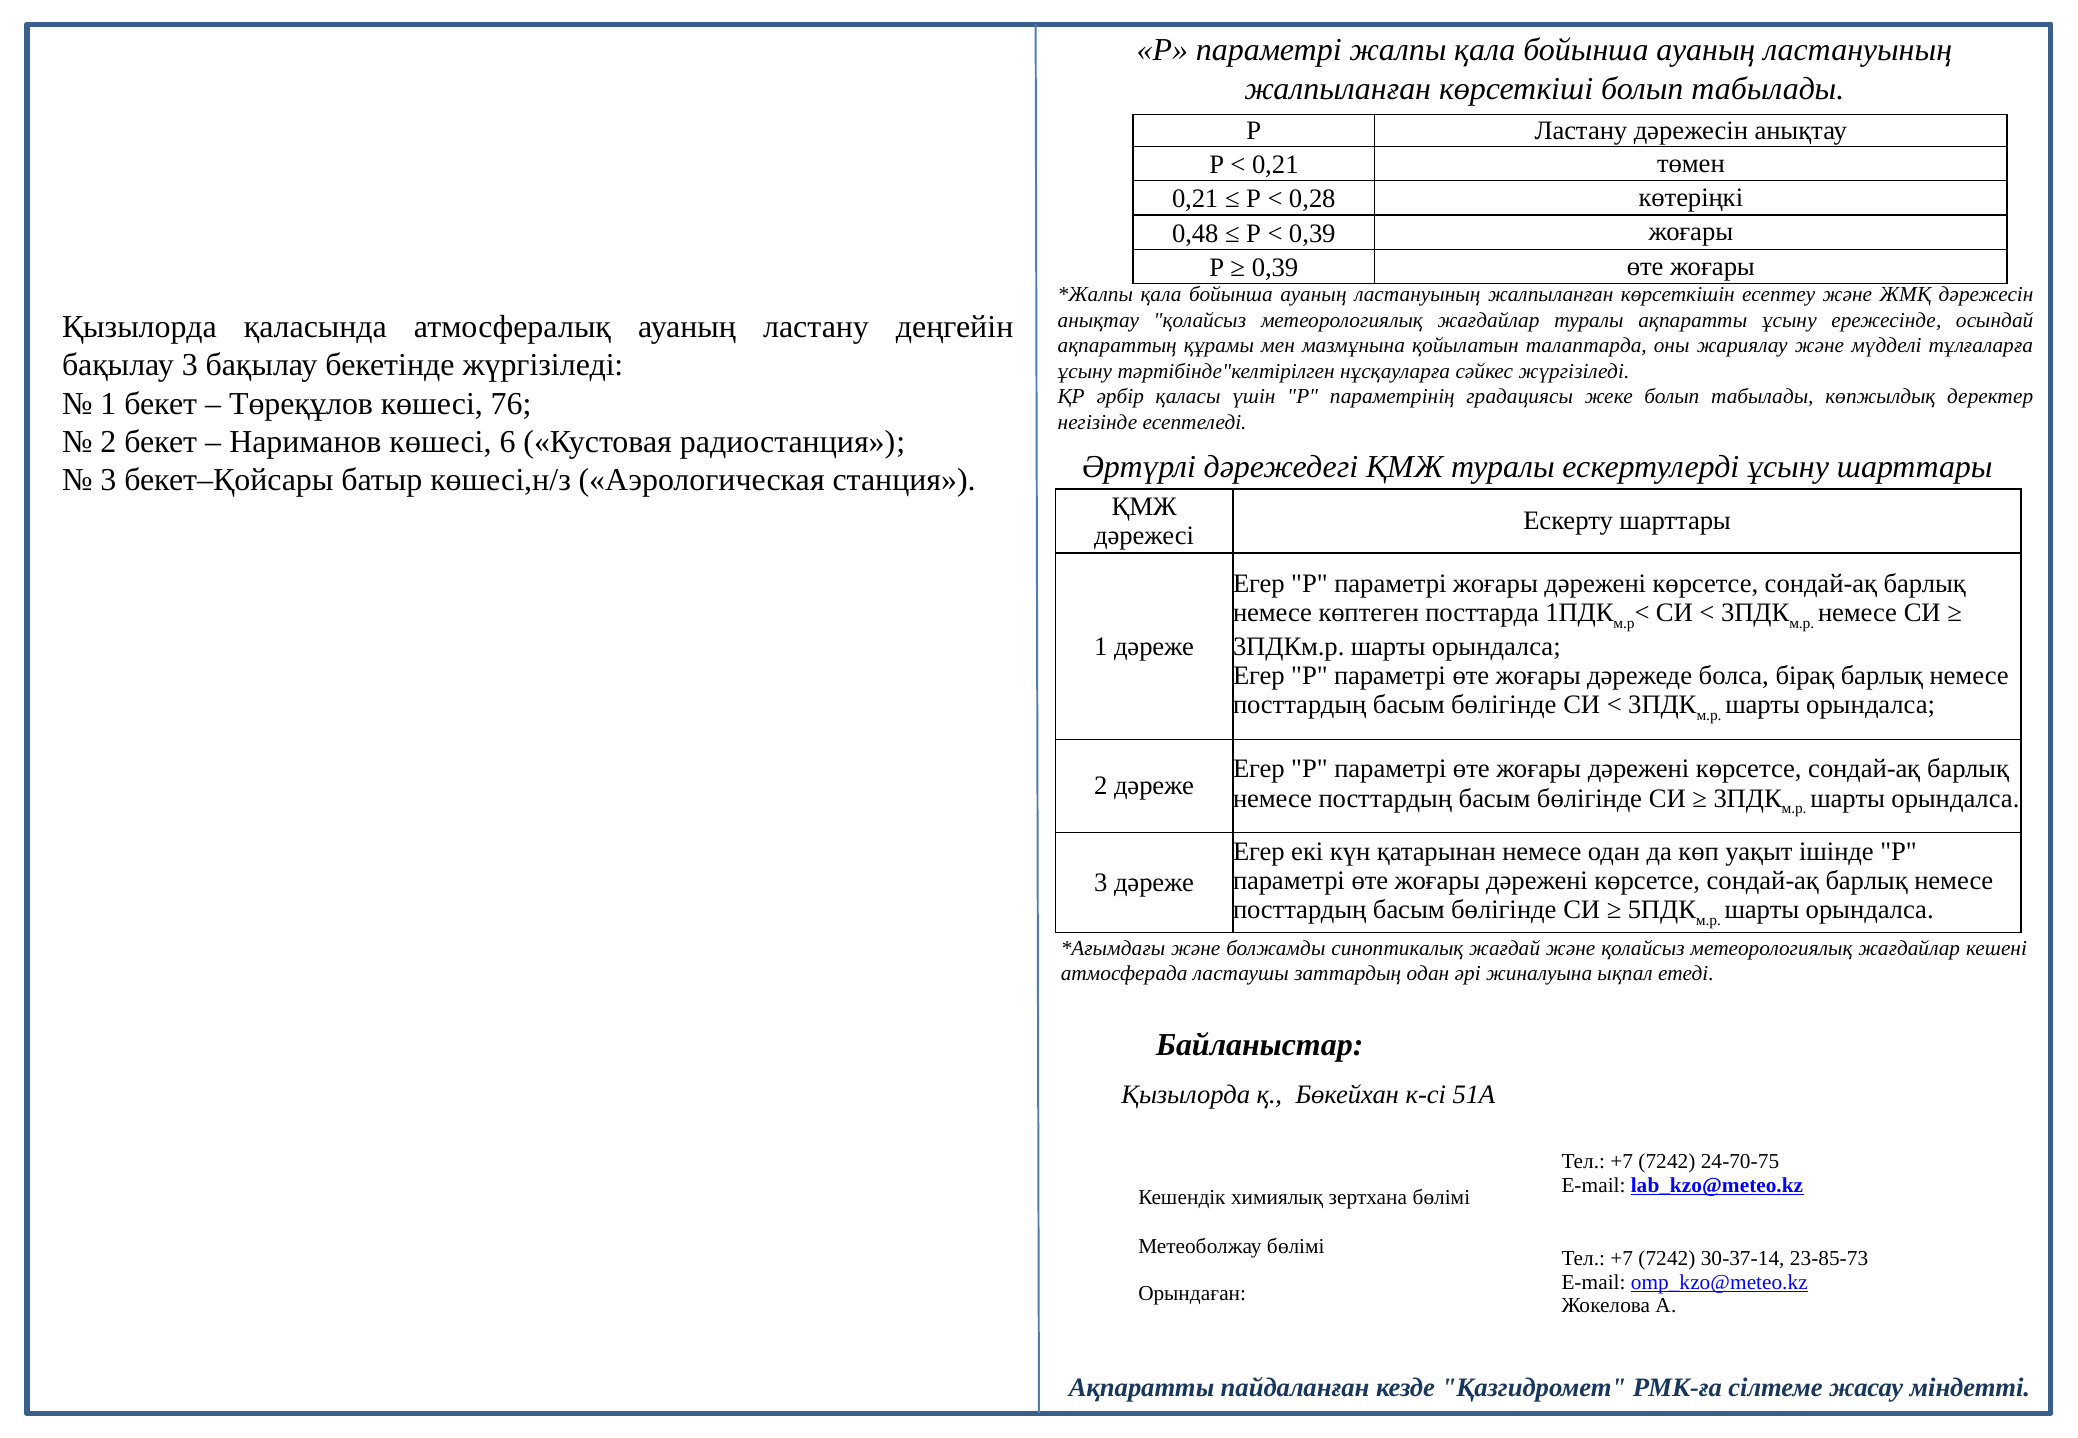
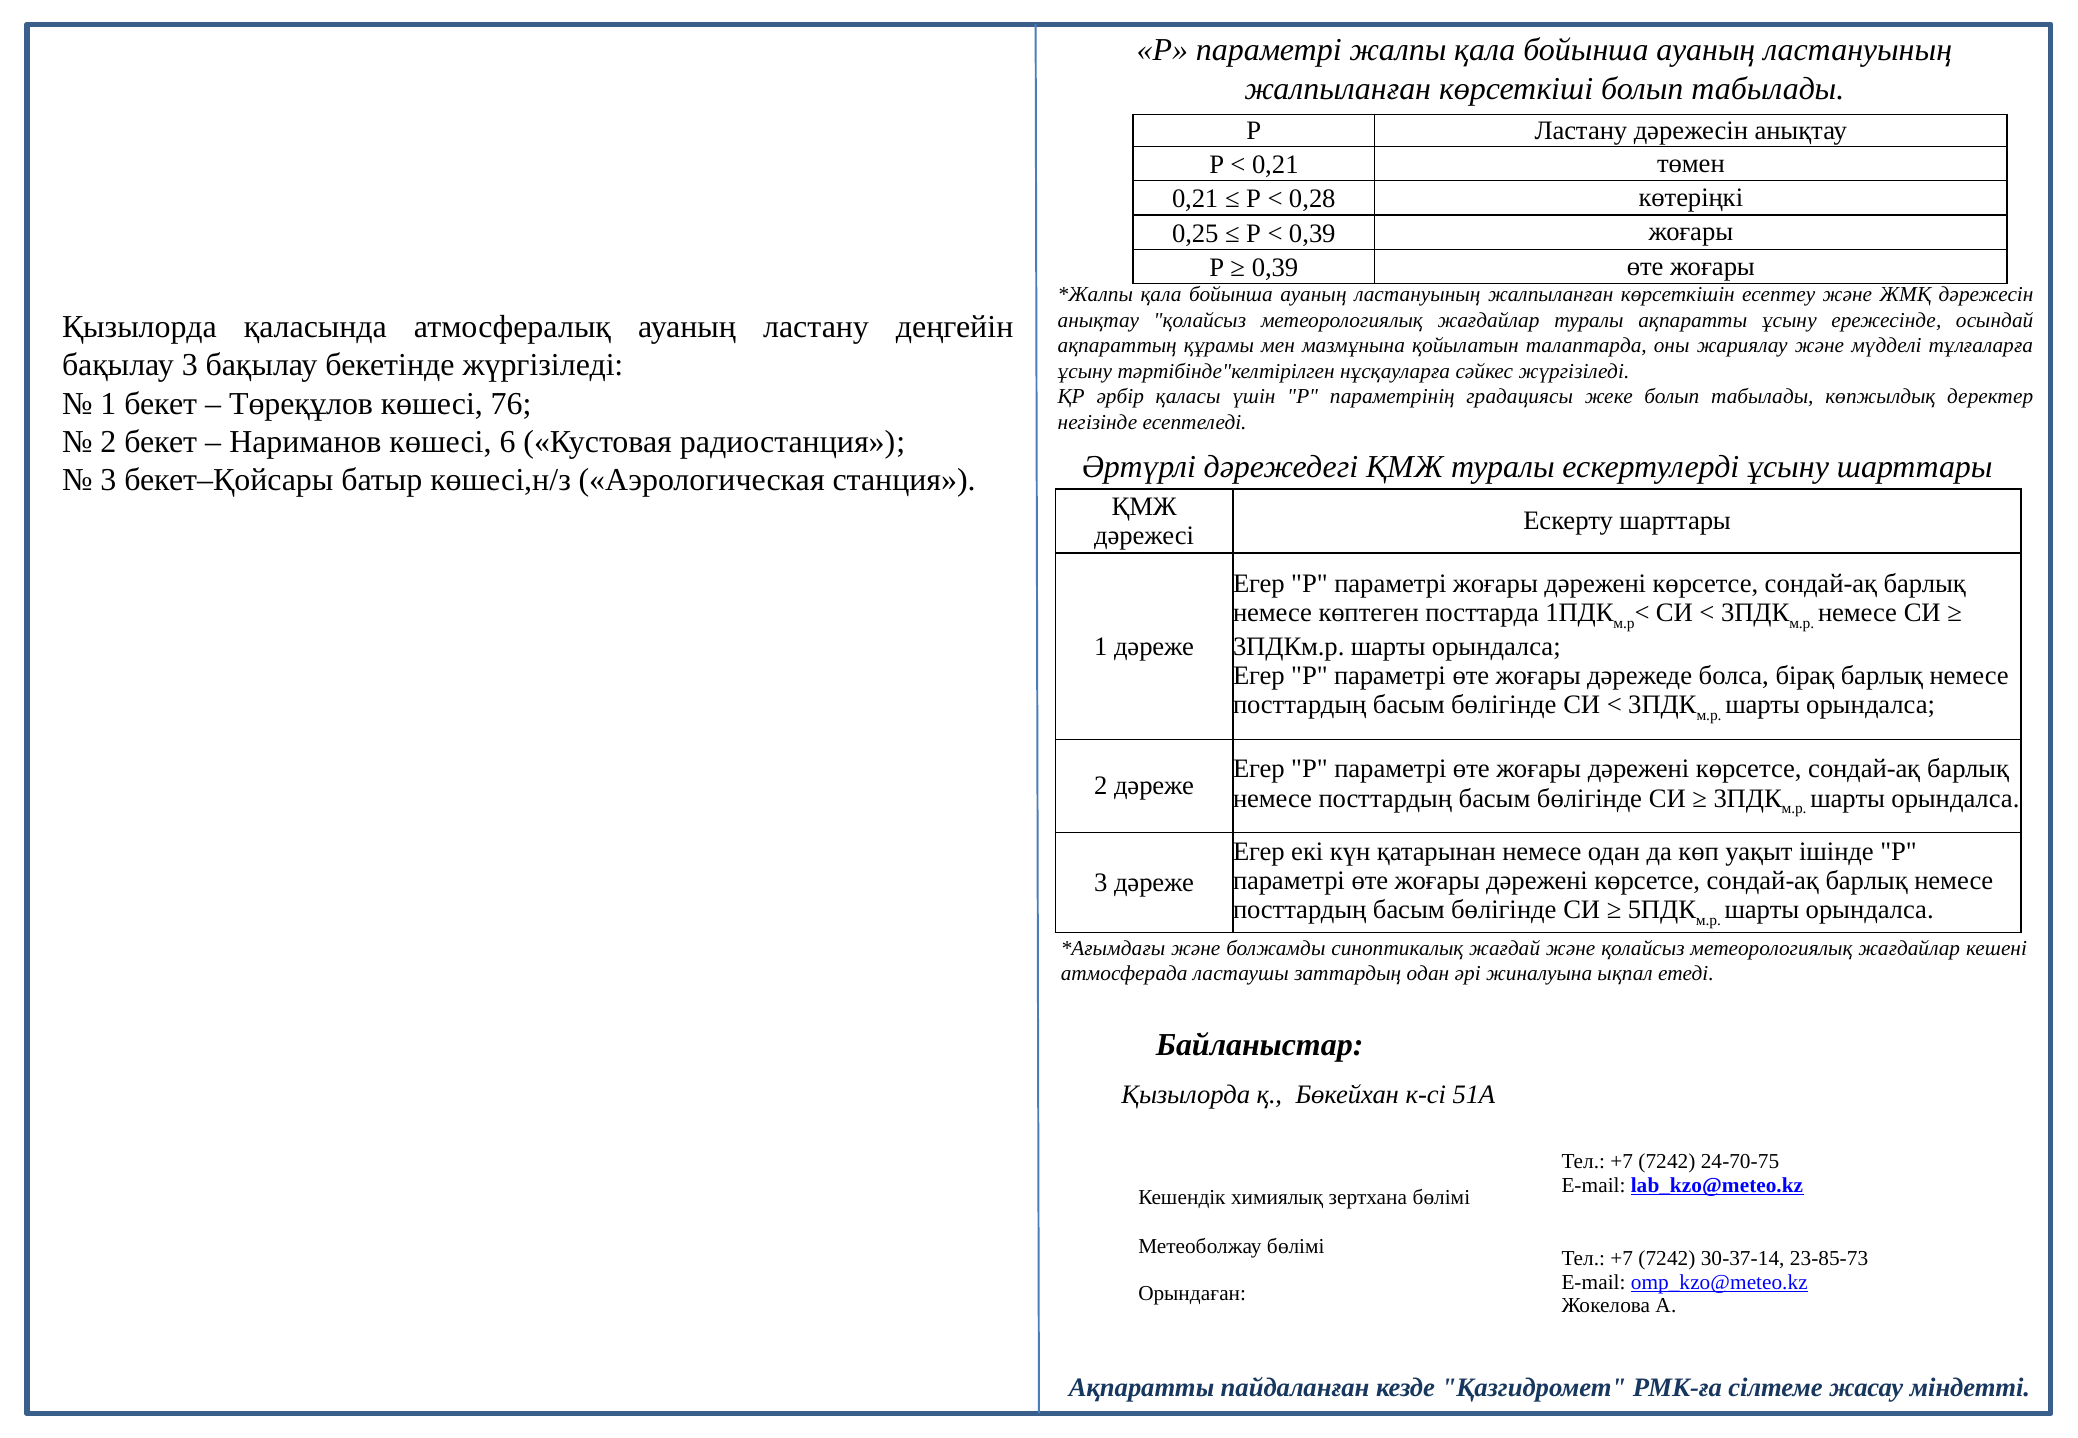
0,48: 0,48 -> 0,25
